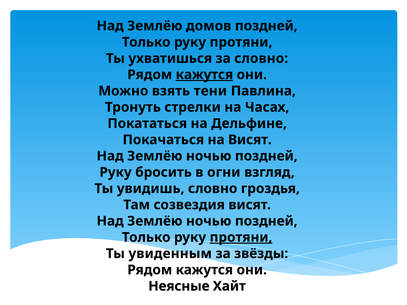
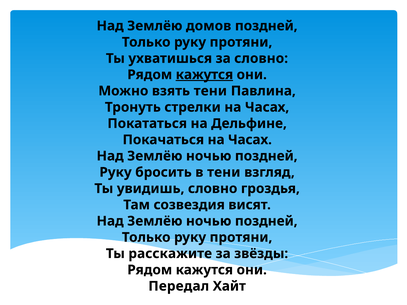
Покачаться на Висят: Висят -> Часах
в огни: огни -> тени
протяни at (241, 238) underline: present -> none
увиденным: увиденным -> расскажите
Неясные: Неясные -> Передал
